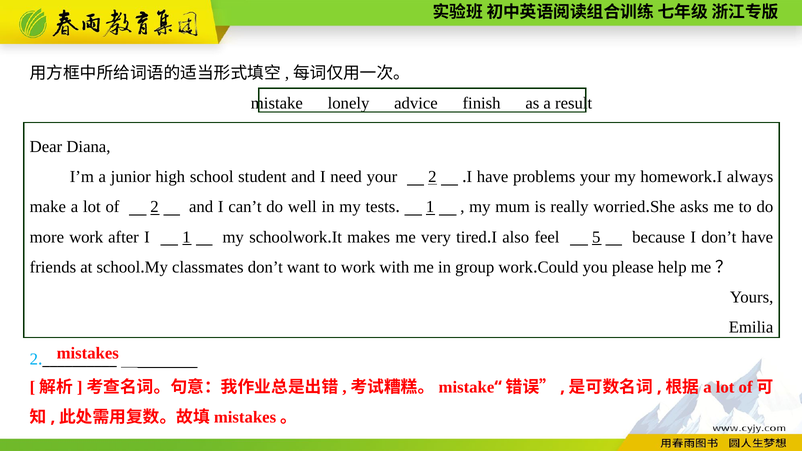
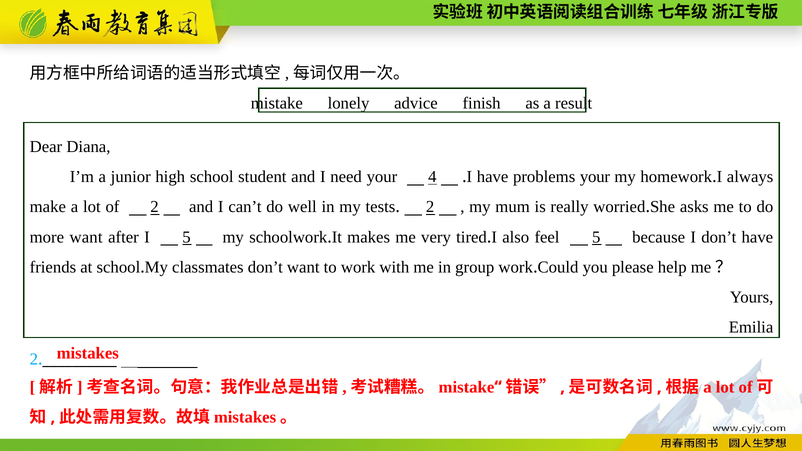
your 2: 2 -> 4
1 at (430, 207): 1 -> 2
more work: work -> want
I 1: 1 -> 5
